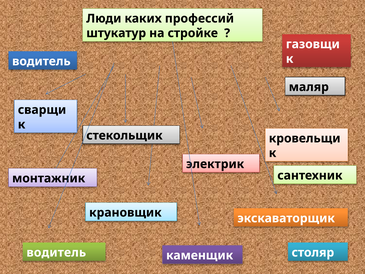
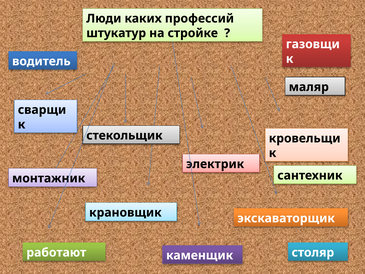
водитель at (56, 252): водитель -> работают
